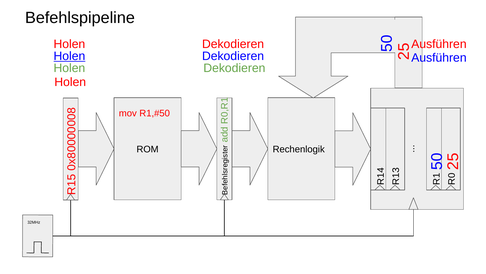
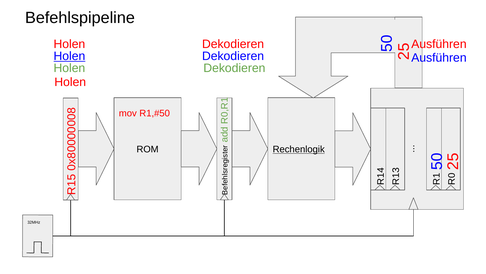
Rechenlogik underline: none -> present
